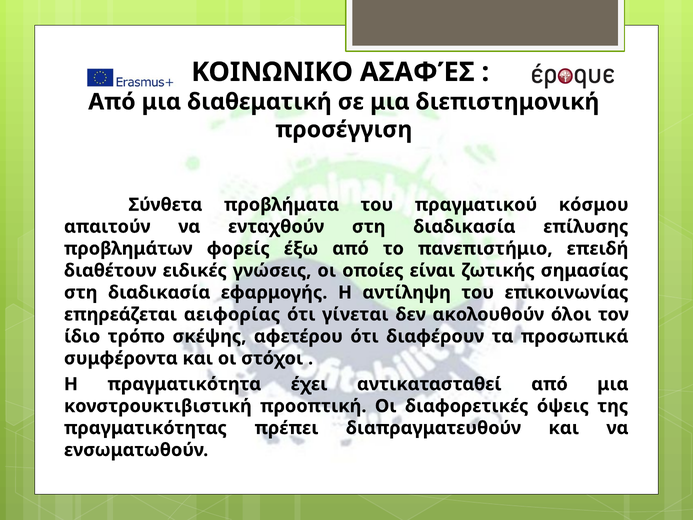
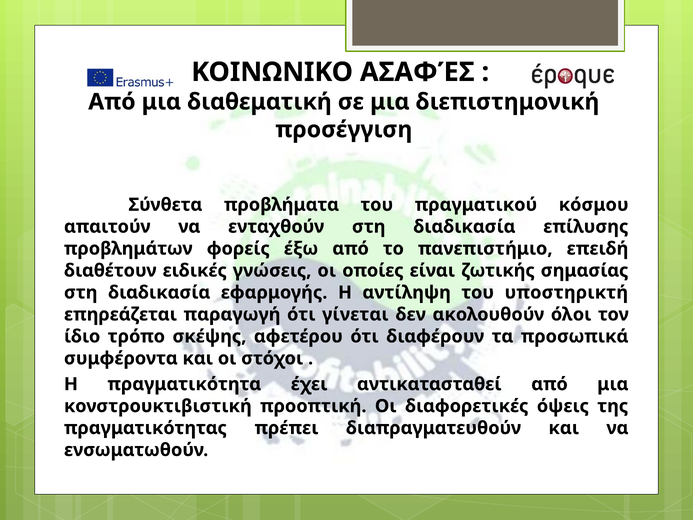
επικοινωνίας: επικοινωνίας -> υποστηρικτή
αειφορίας: αειφορίας -> παραγωγή
